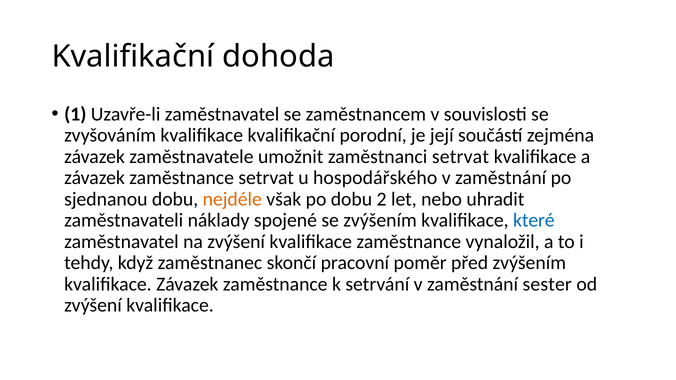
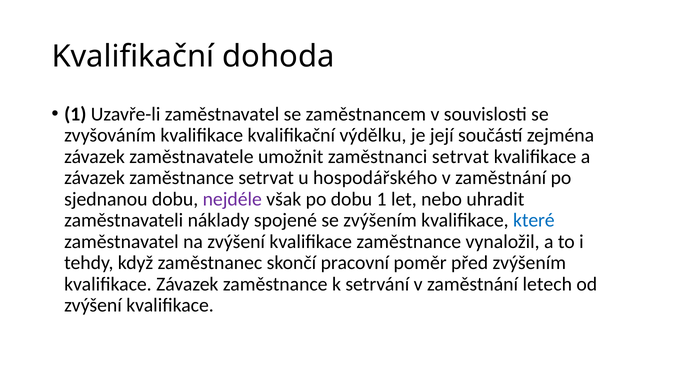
porodní: porodní -> výdělku
nejdéle colour: orange -> purple
dobu 2: 2 -> 1
sester: sester -> letech
